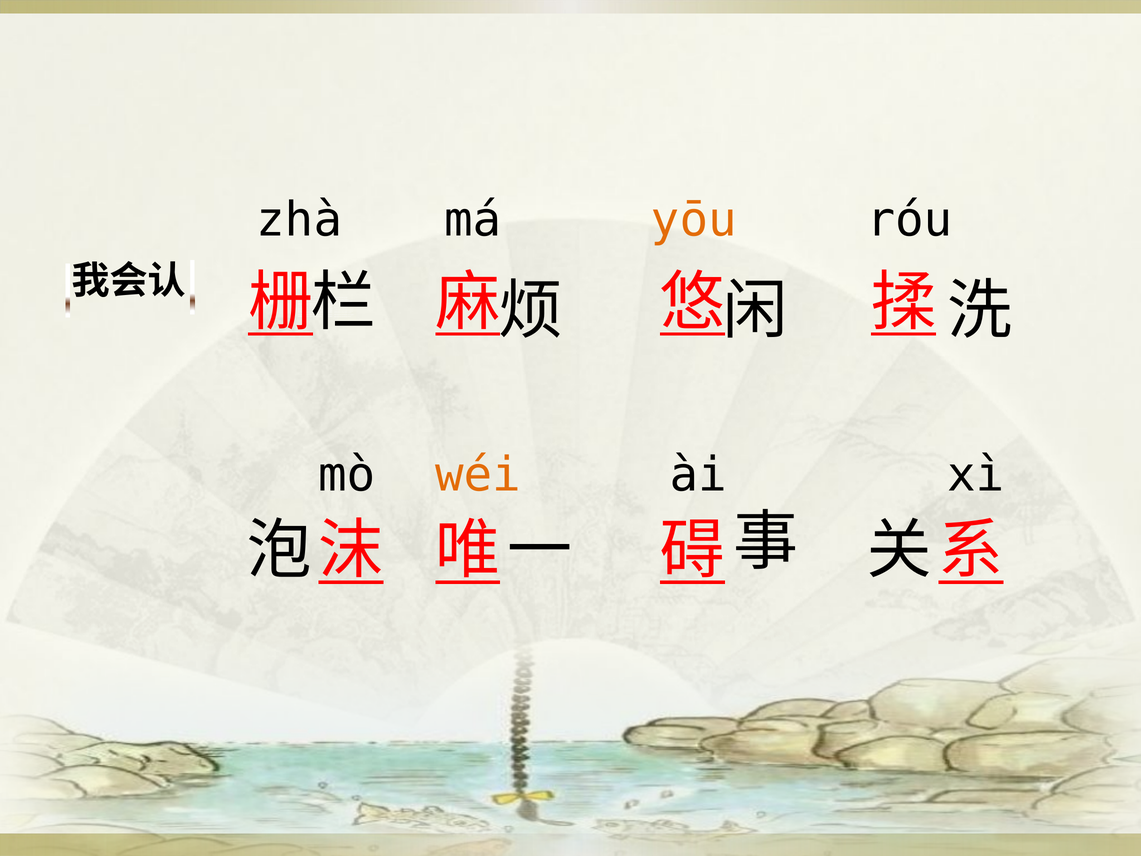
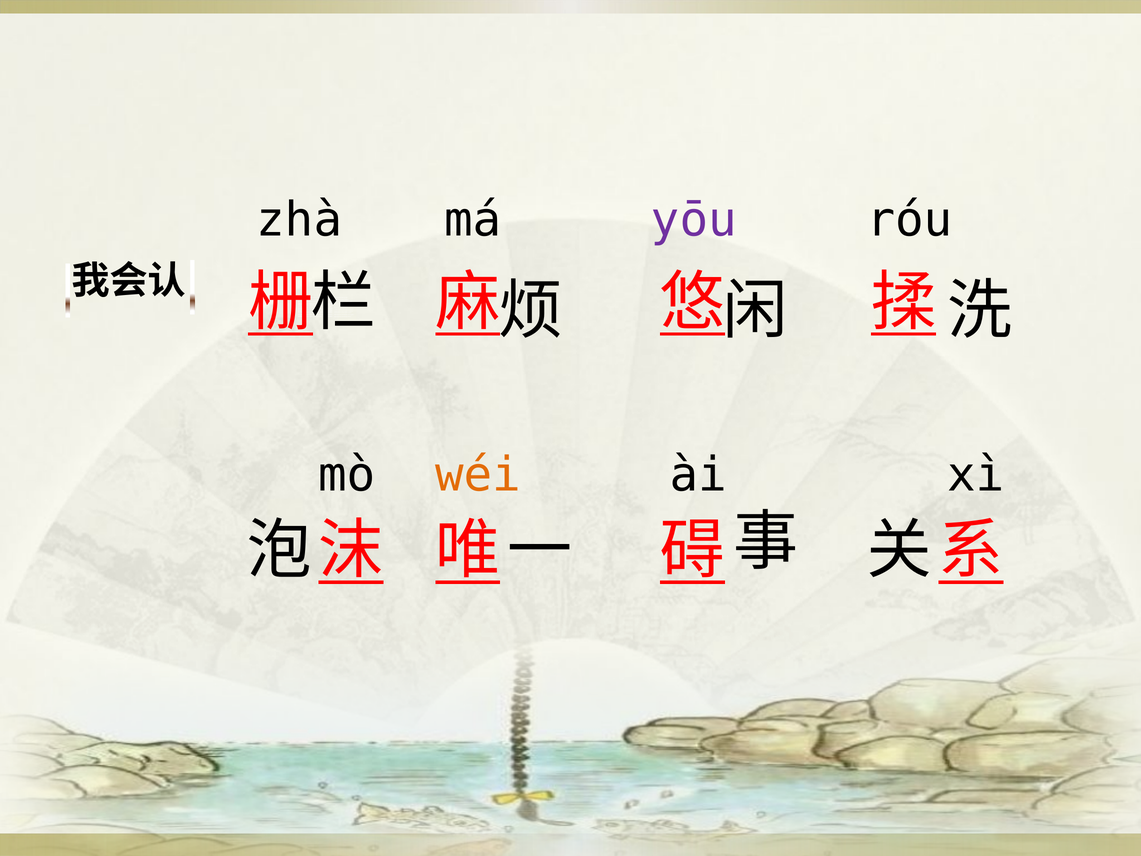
yōu colour: orange -> purple
